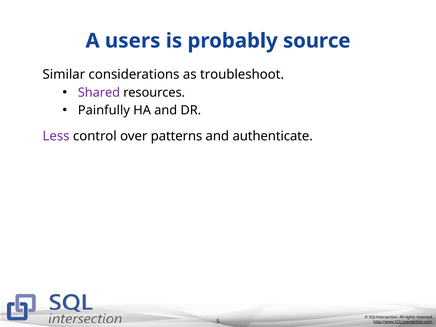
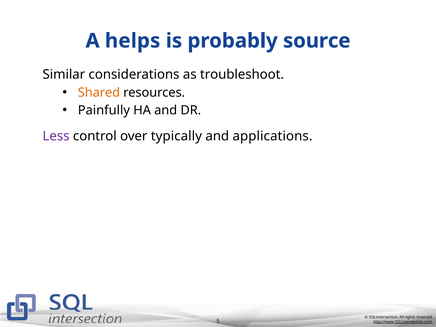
users: users -> helps
Shared colour: purple -> orange
patterns: patterns -> typically
authenticate: authenticate -> applications
